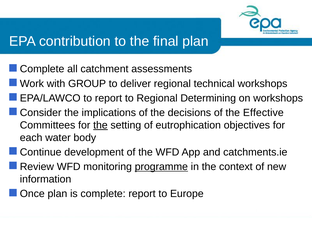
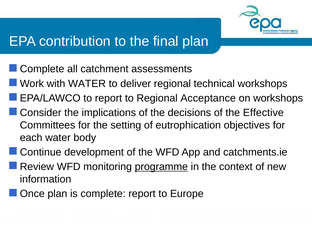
with GROUP: GROUP -> WATER
Determining: Determining -> Acceptance
the at (100, 125) underline: present -> none
